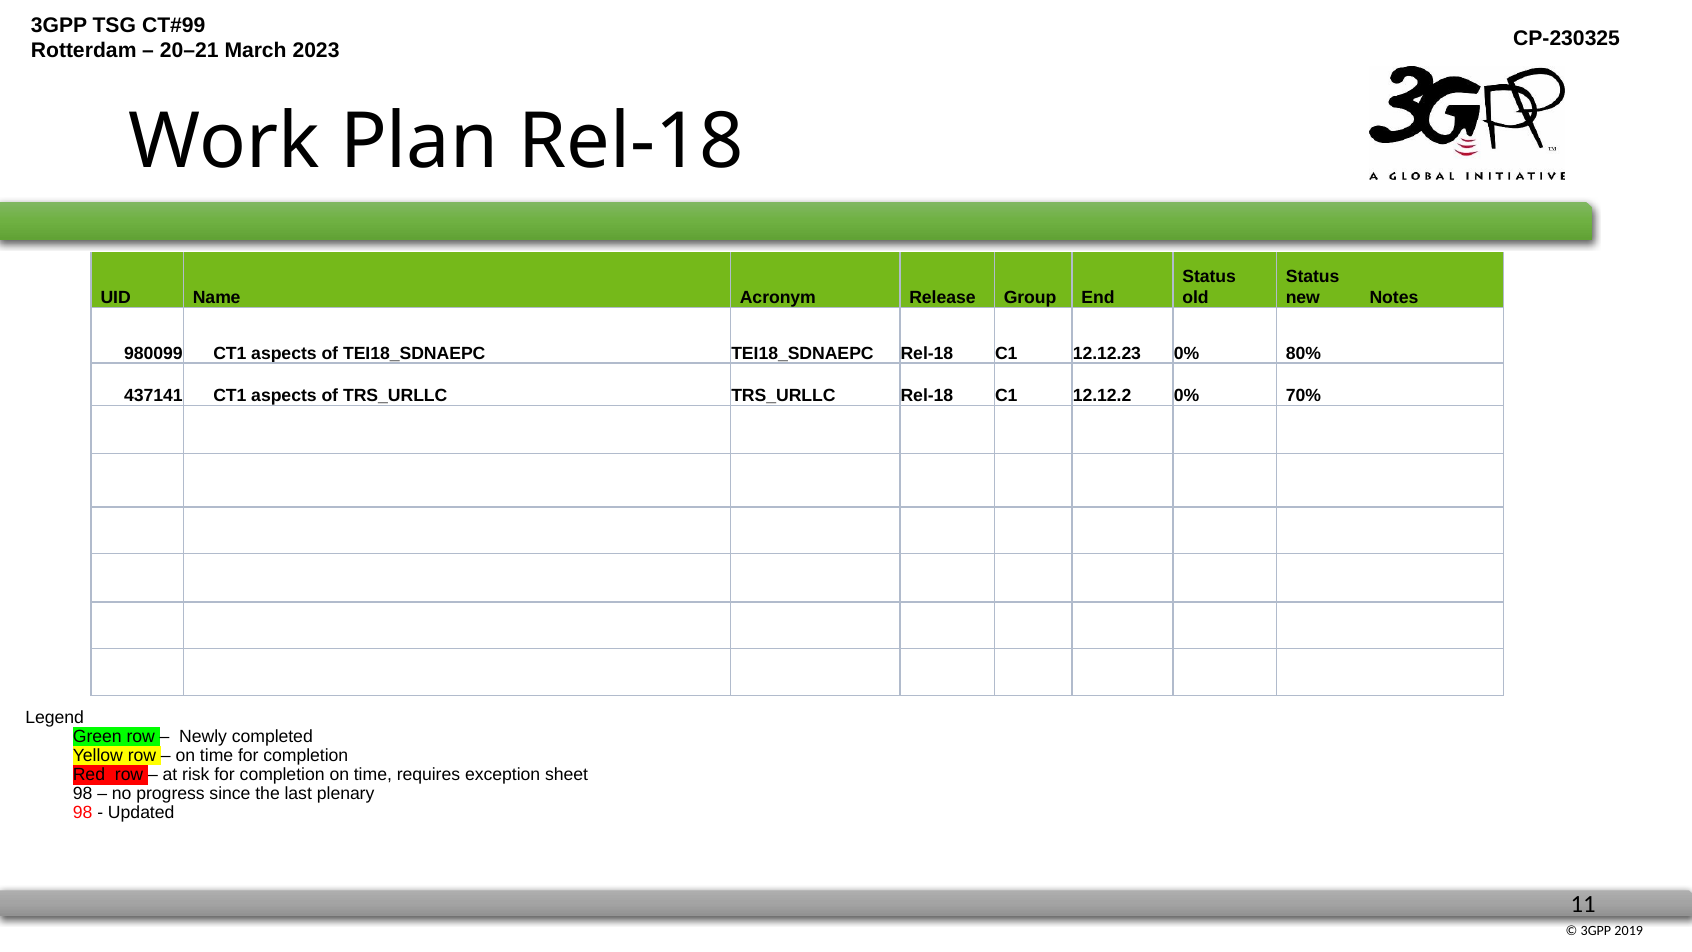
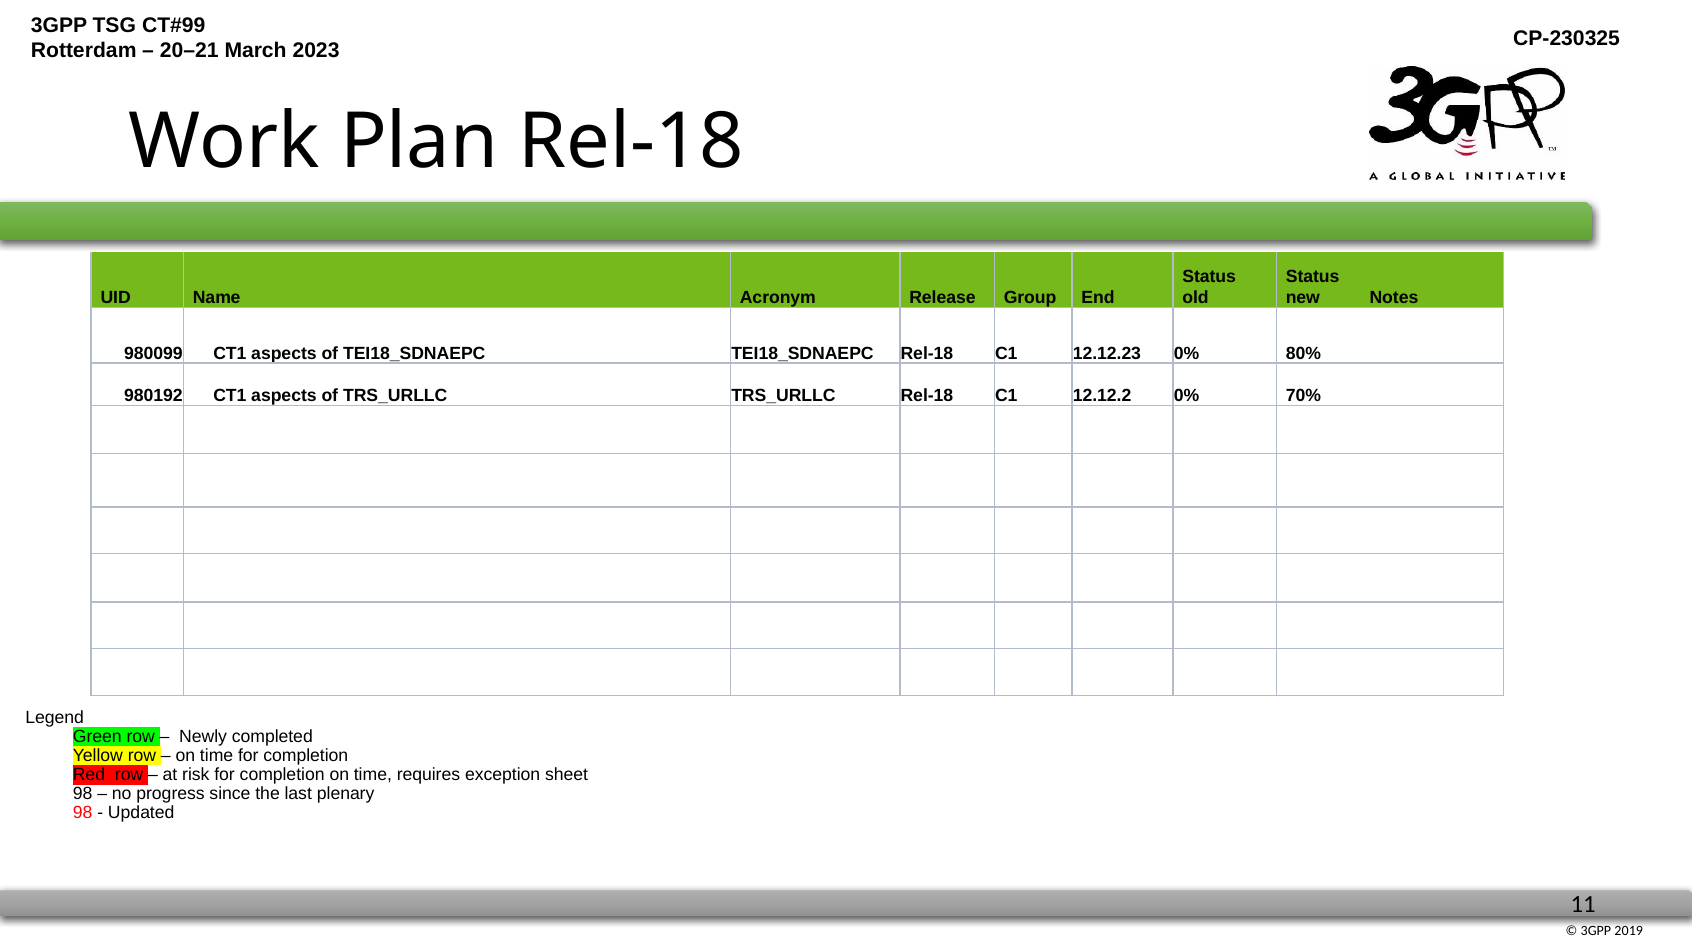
437141: 437141 -> 980192
